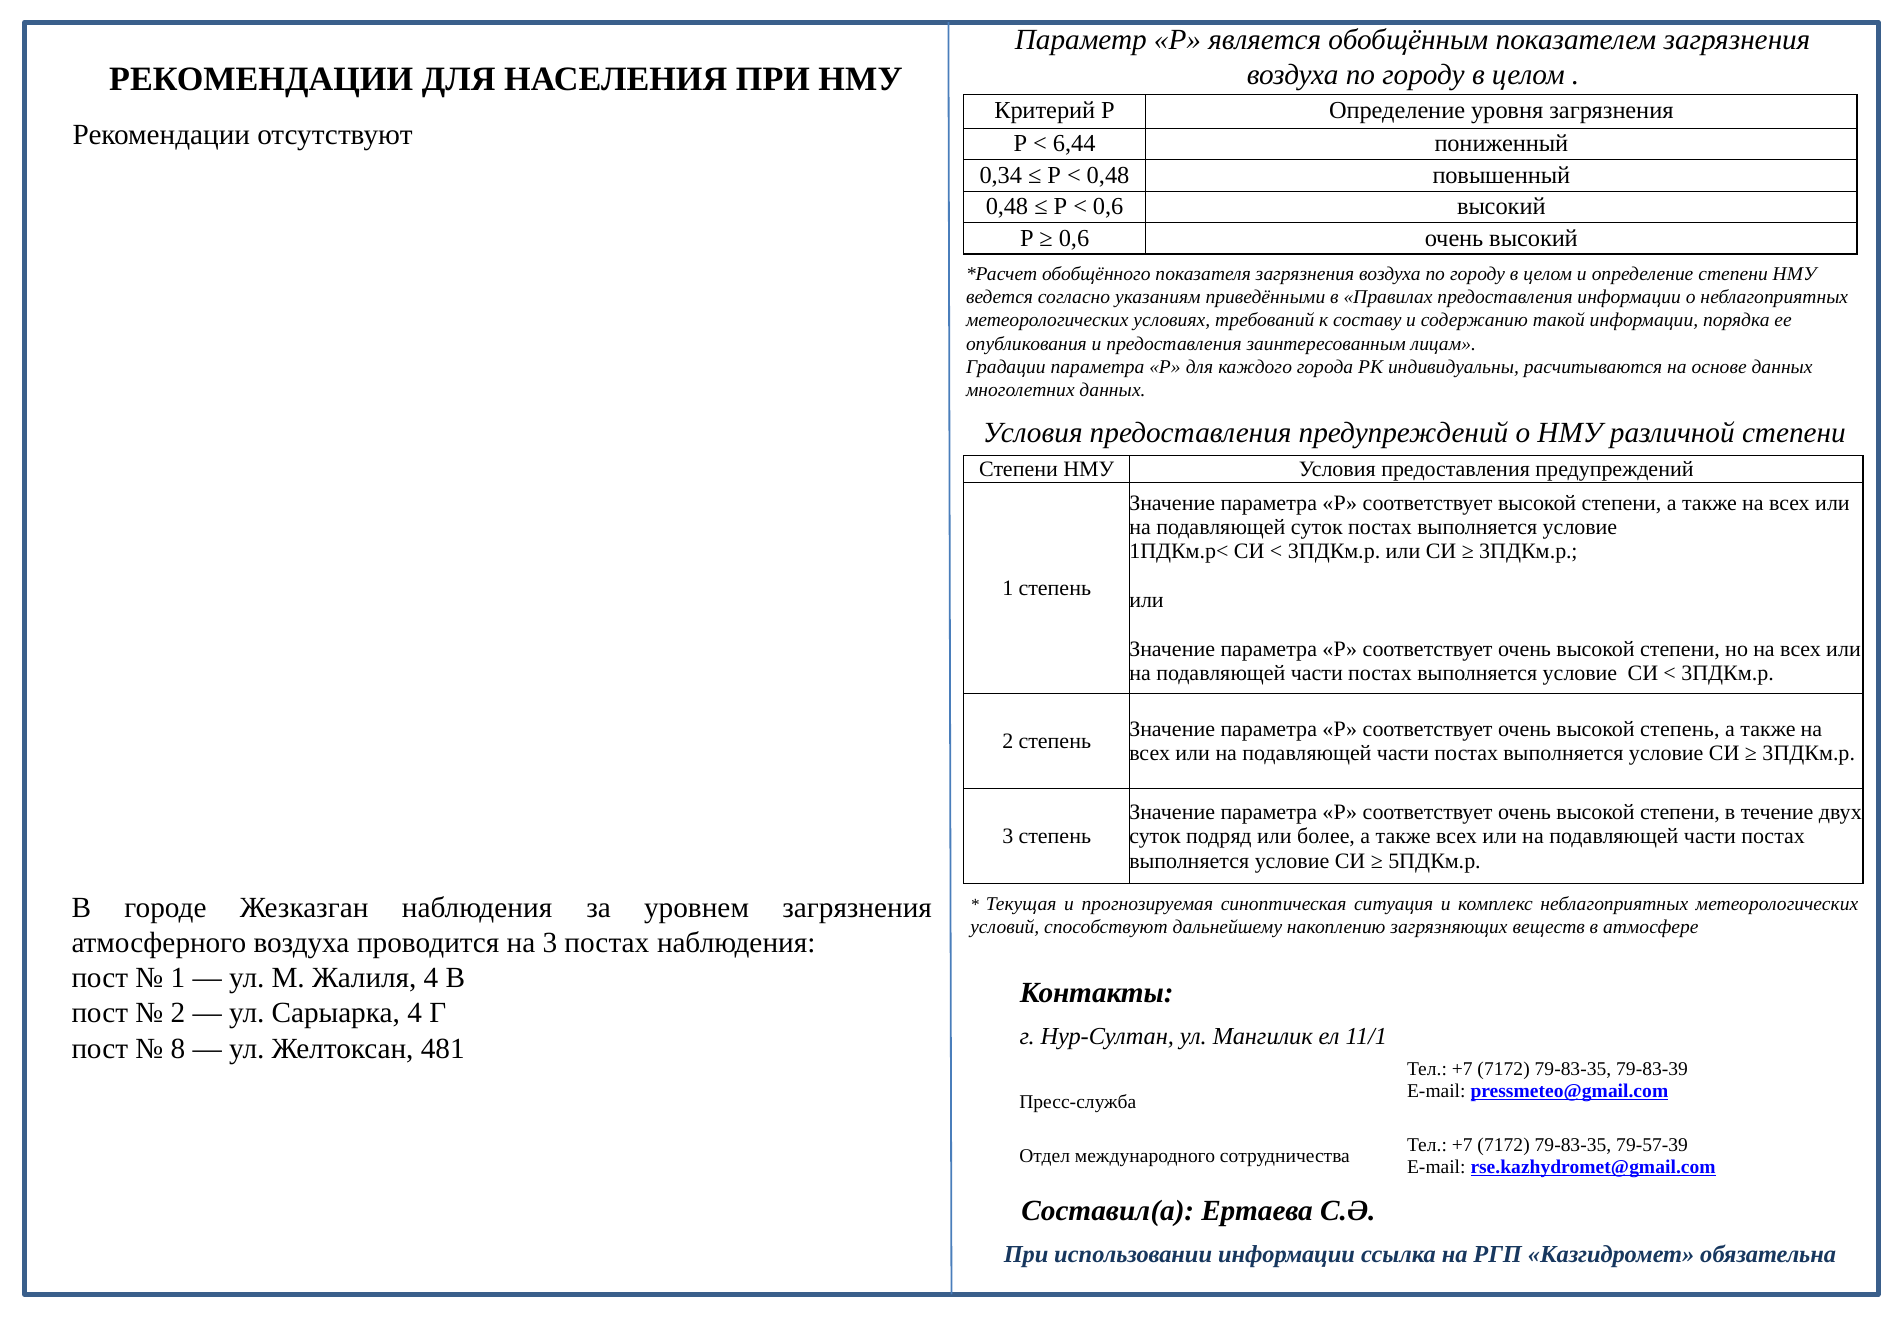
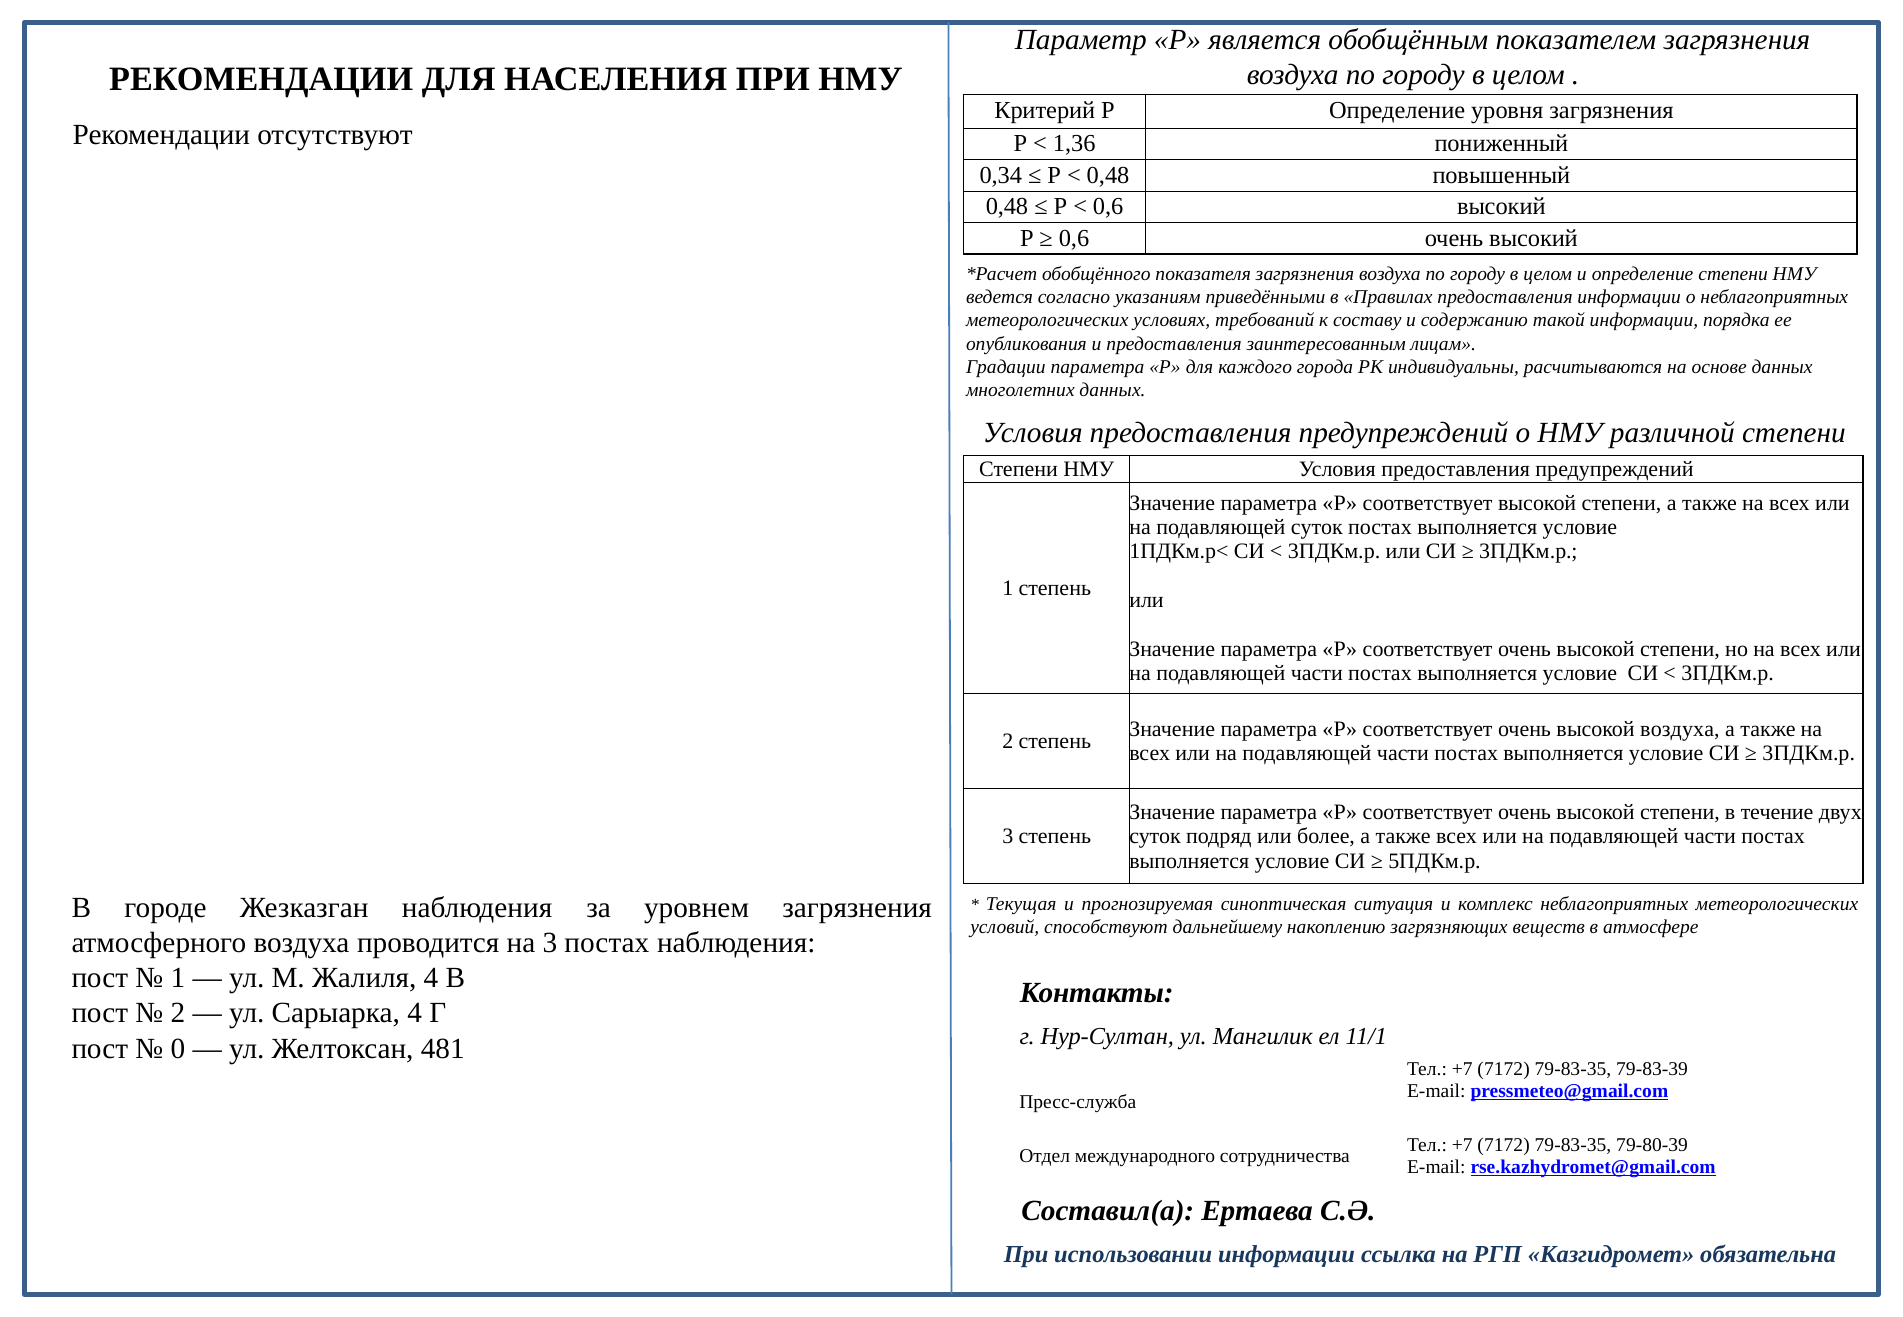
6,44: 6,44 -> 1,36
высокой степень: степень -> воздуха
8: 8 -> 0
79-57-39: 79-57-39 -> 79-80-39
